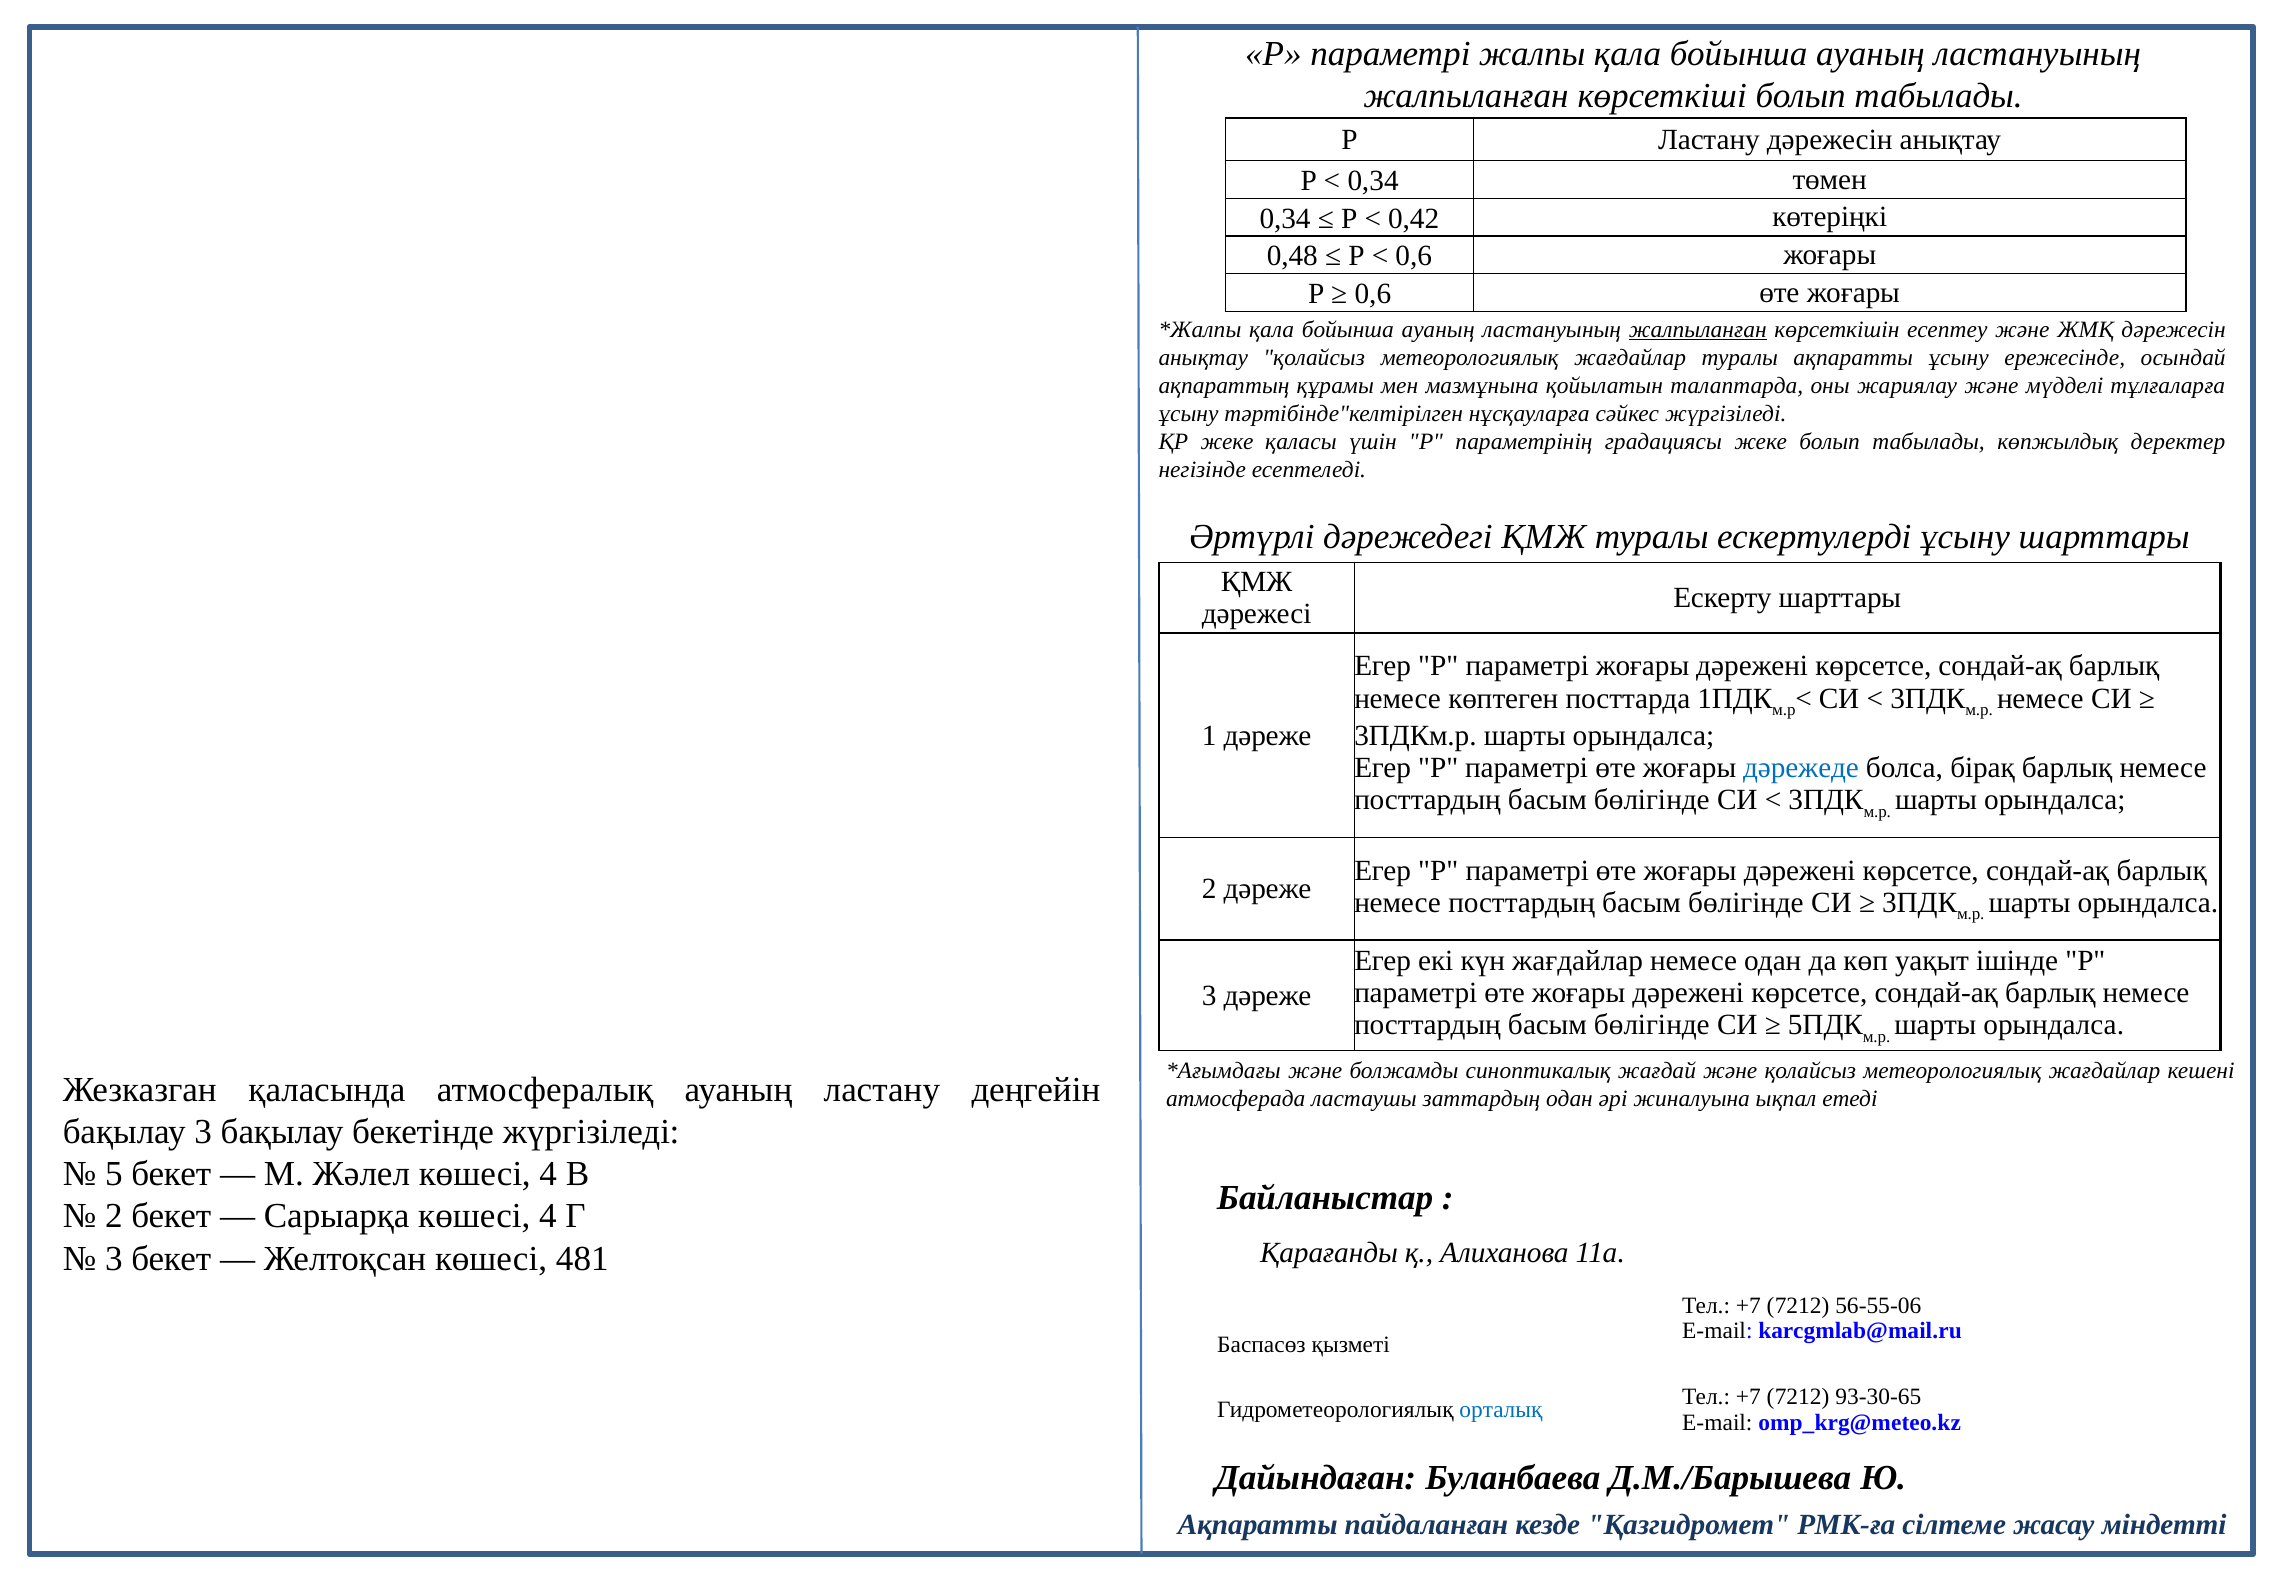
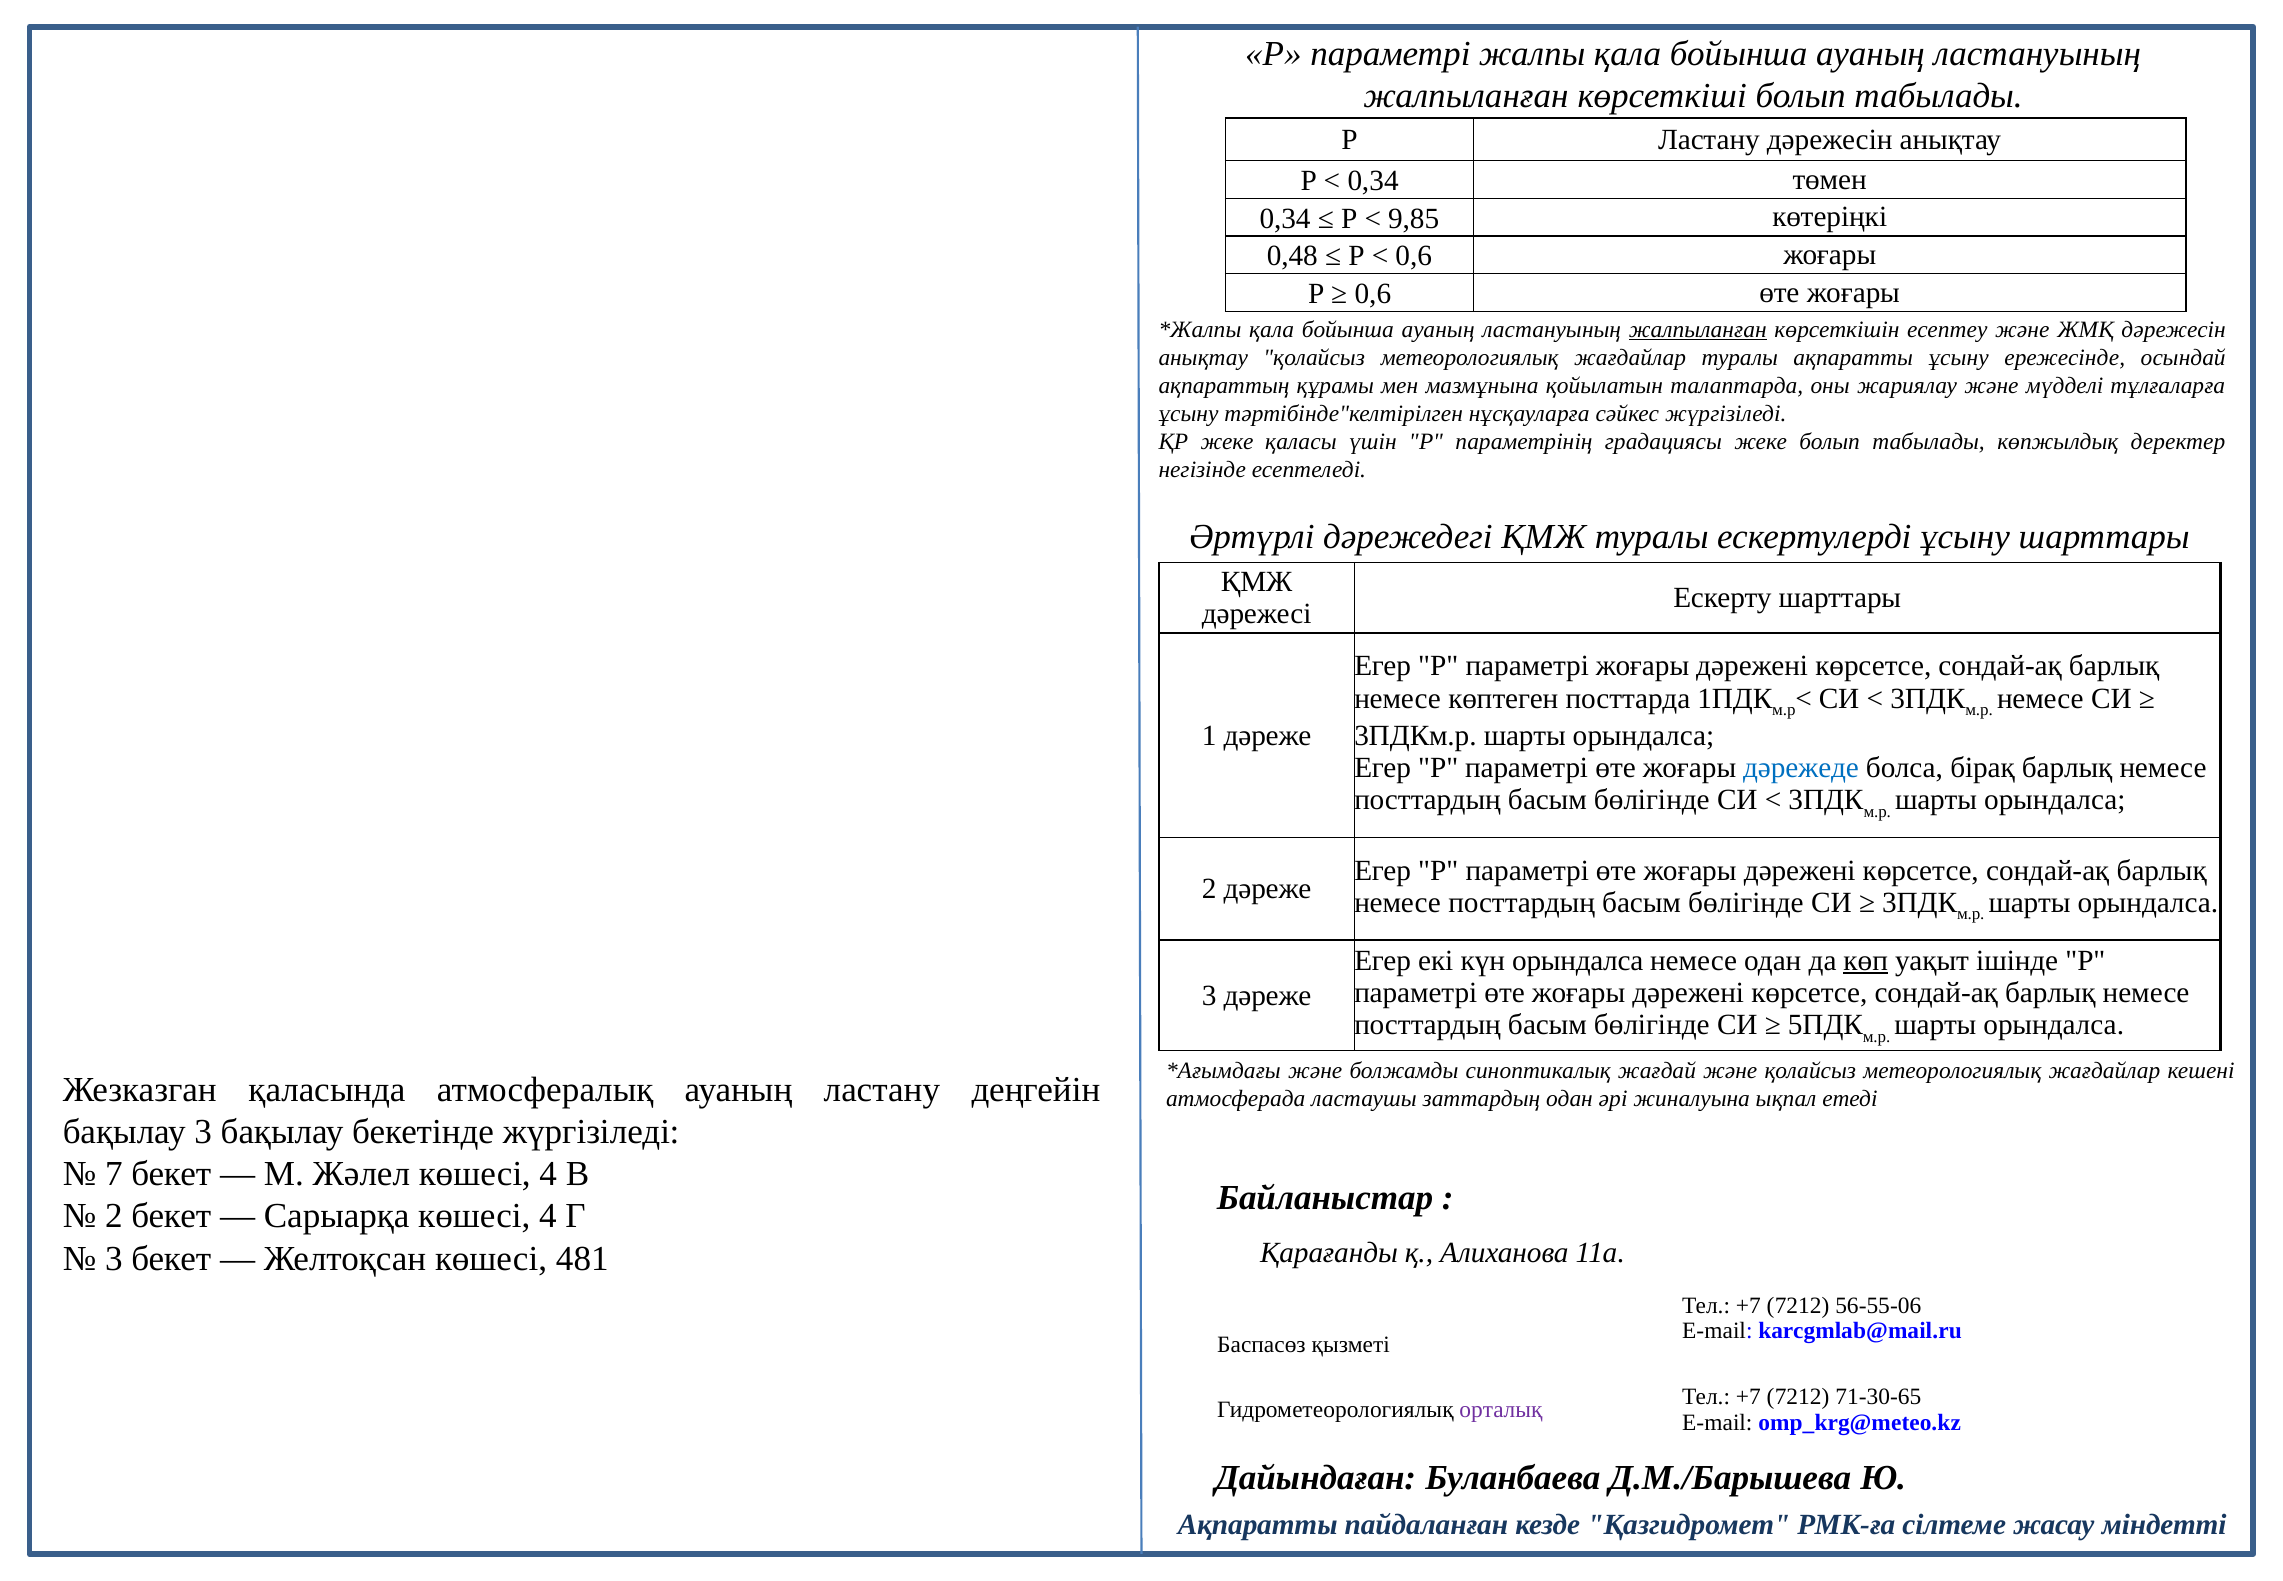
0,42: 0,42 -> 9,85
күн жағдайлар: жағдайлар -> орындалса
көп underline: none -> present
5: 5 -> 7
93-30-65: 93-30-65 -> 71-30-65
орталық colour: blue -> purple
